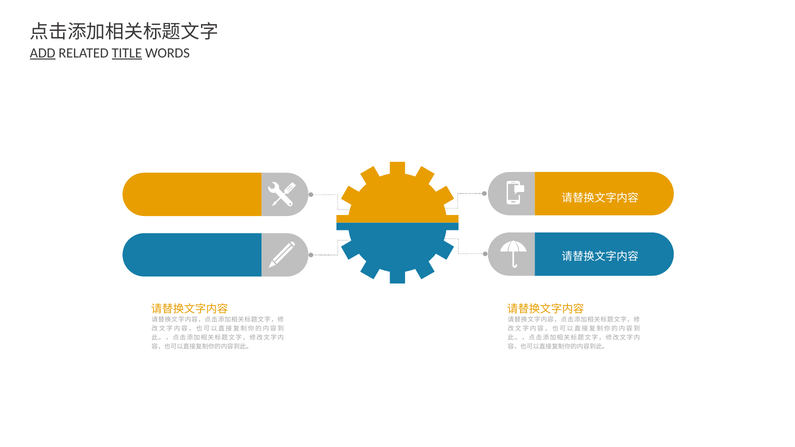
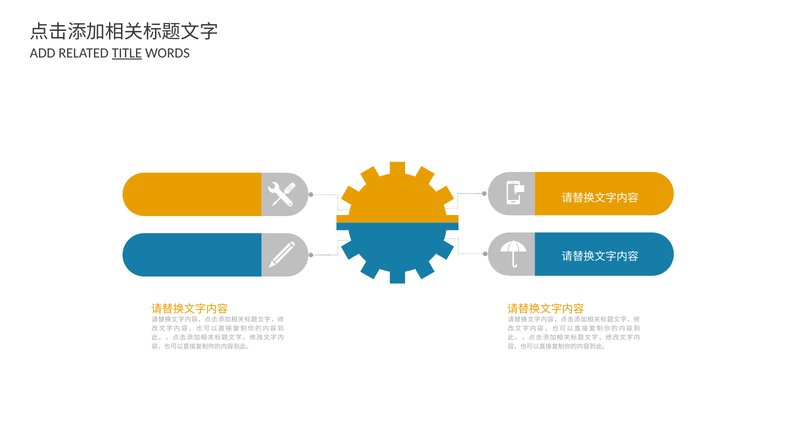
ADD underline: present -> none
